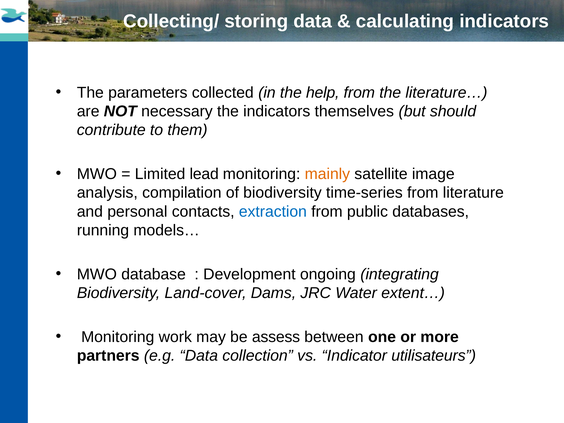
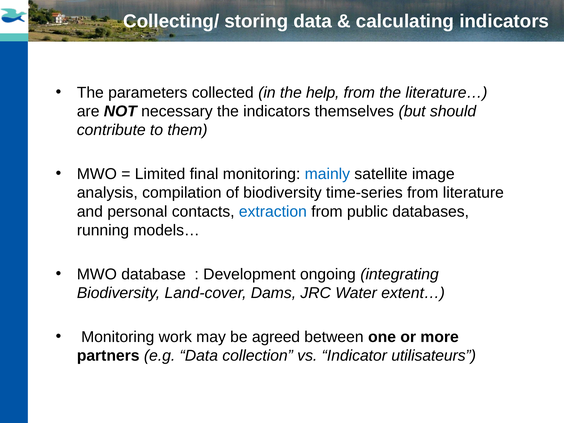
lead: lead -> final
mainly colour: orange -> blue
assess: assess -> agreed
